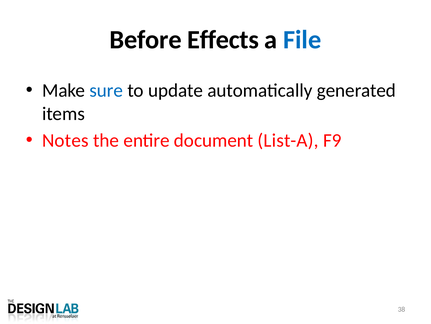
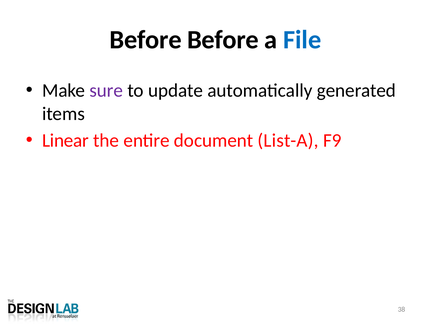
Before Effects: Effects -> Before
sure colour: blue -> purple
Notes: Notes -> Linear
